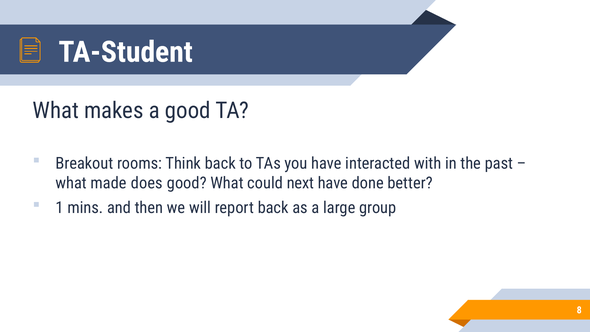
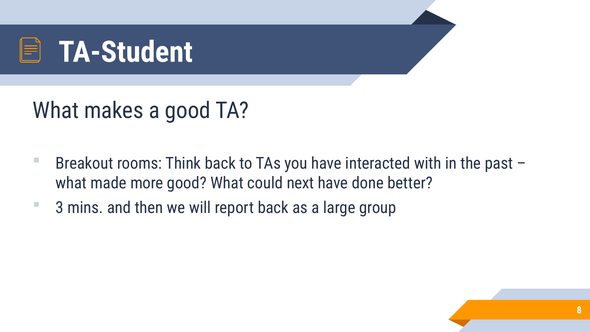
does: does -> more
1: 1 -> 3
